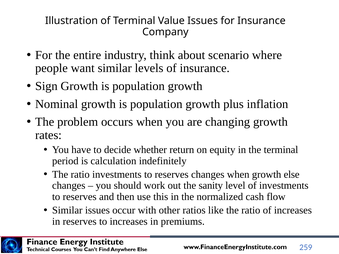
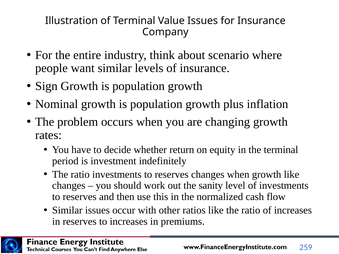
calculation: calculation -> investment
growth else: else -> like
